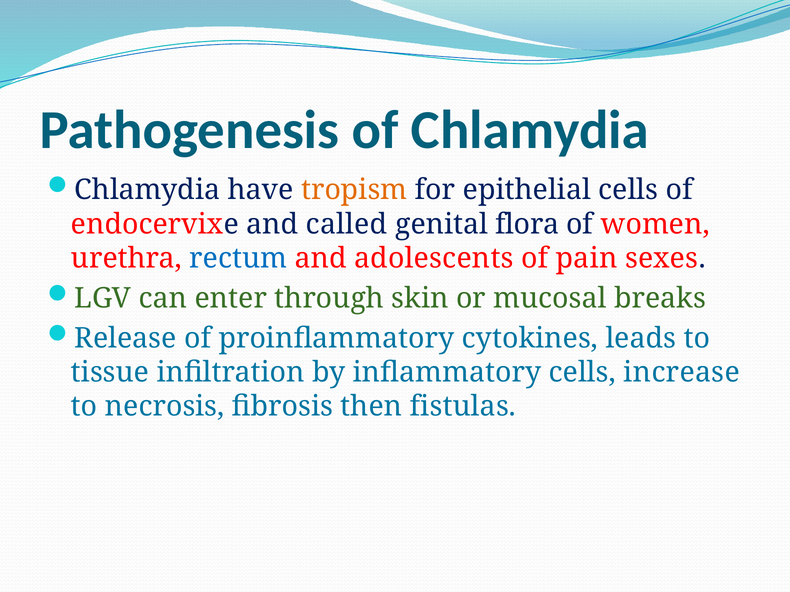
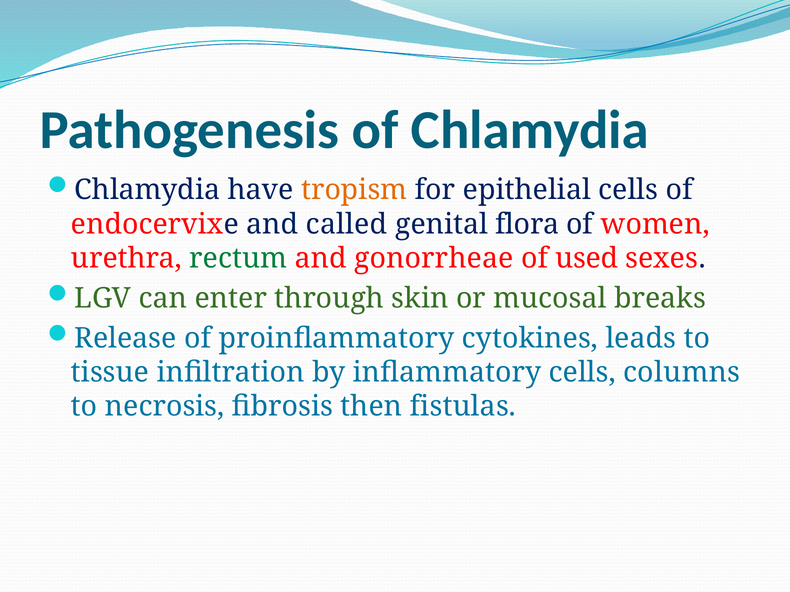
rectum colour: blue -> green
adolescents: adolescents -> gonorrheae
pain: pain -> used
increase: increase -> columns
